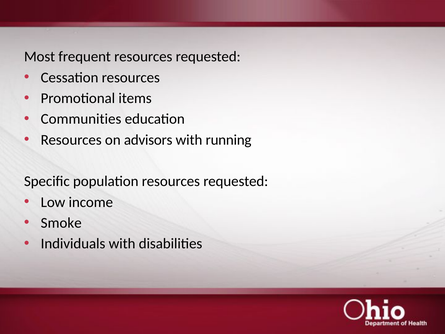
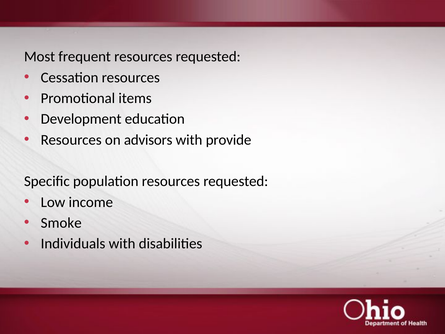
Communities: Communities -> Development
running: running -> provide
